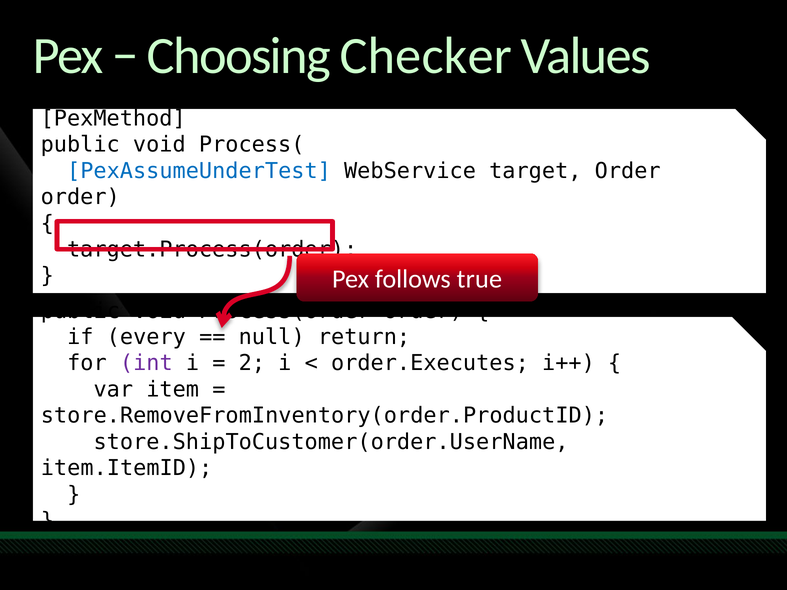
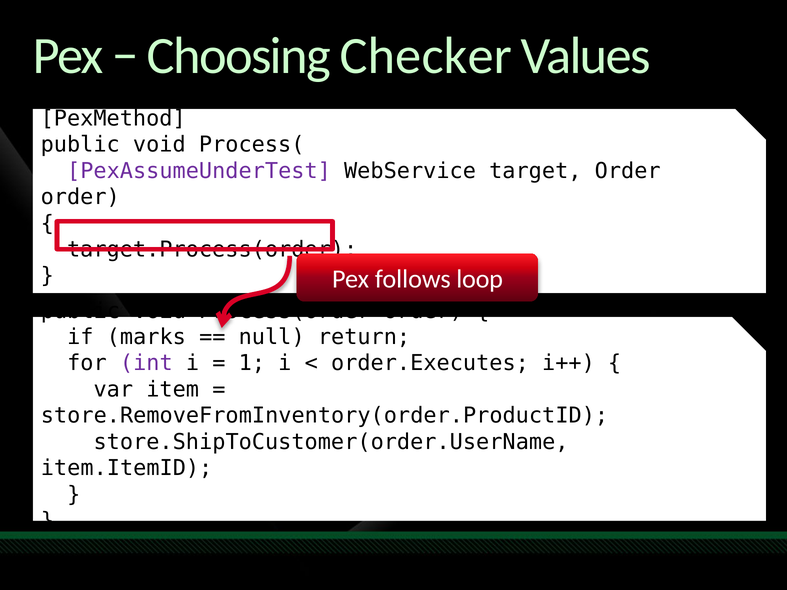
PexAssumeUnderTest colour: blue -> purple
true: true -> loop
every: every -> marks
2: 2 -> 1
